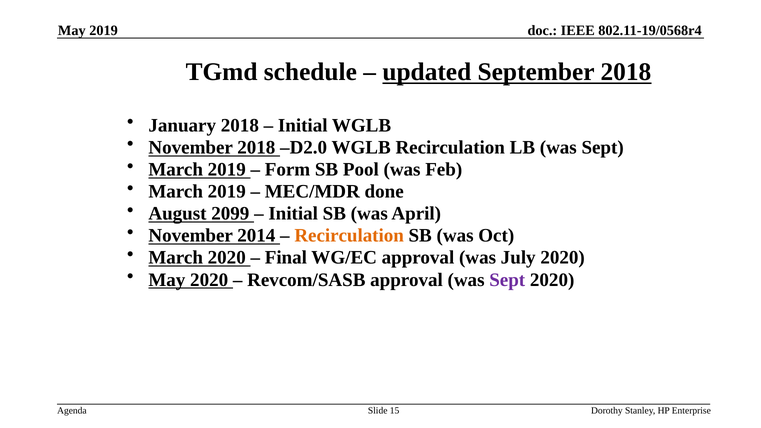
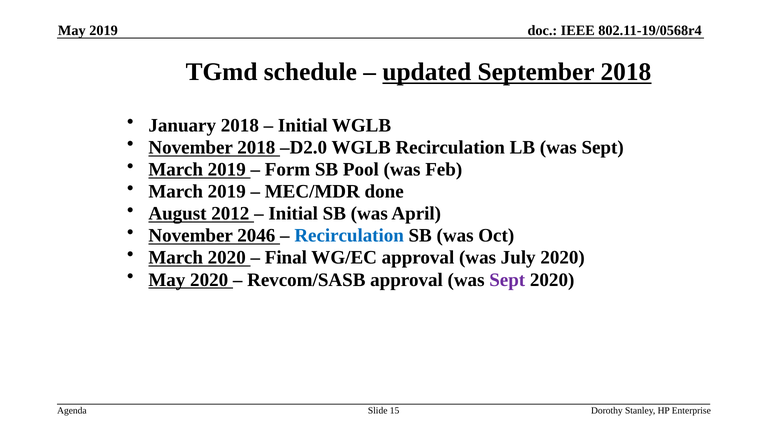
2099: 2099 -> 2012
2014: 2014 -> 2046
Recirculation at (349, 236) colour: orange -> blue
